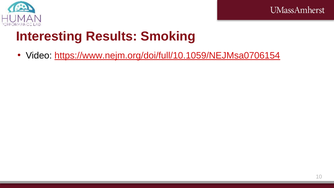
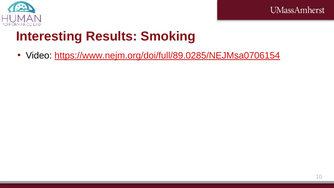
https://www.nejm.org/doi/full/10.1059/NEJMsa0706154: https://www.nejm.org/doi/full/10.1059/NEJMsa0706154 -> https://www.nejm.org/doi/full/89.0285/NEJMsa0706154
